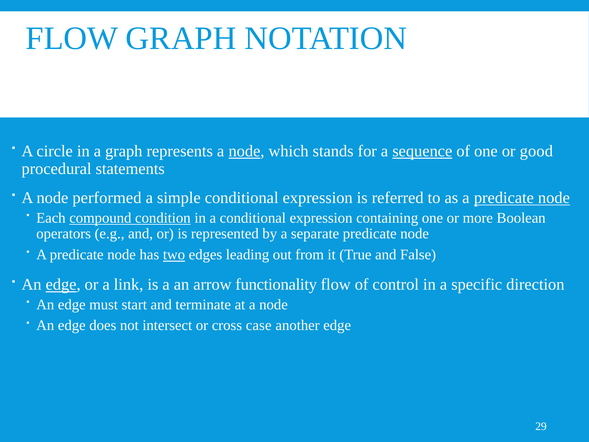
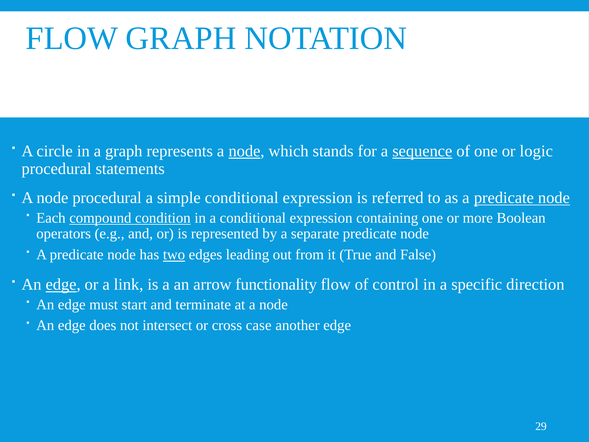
good: good -> logic
node performed: performed -> procedural
